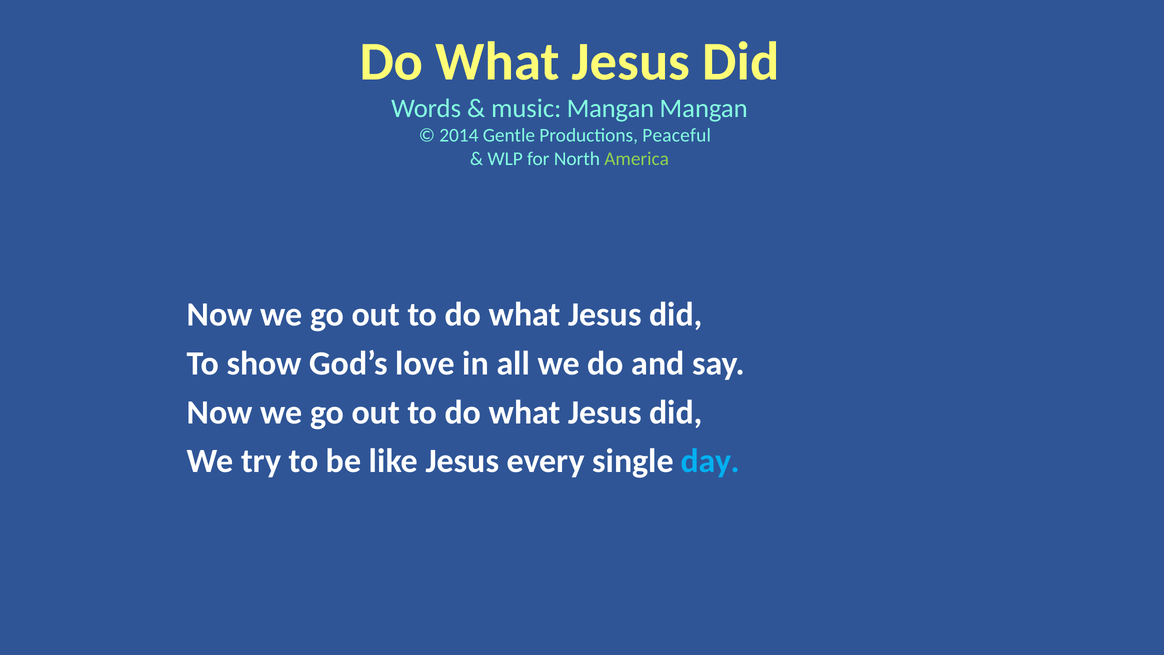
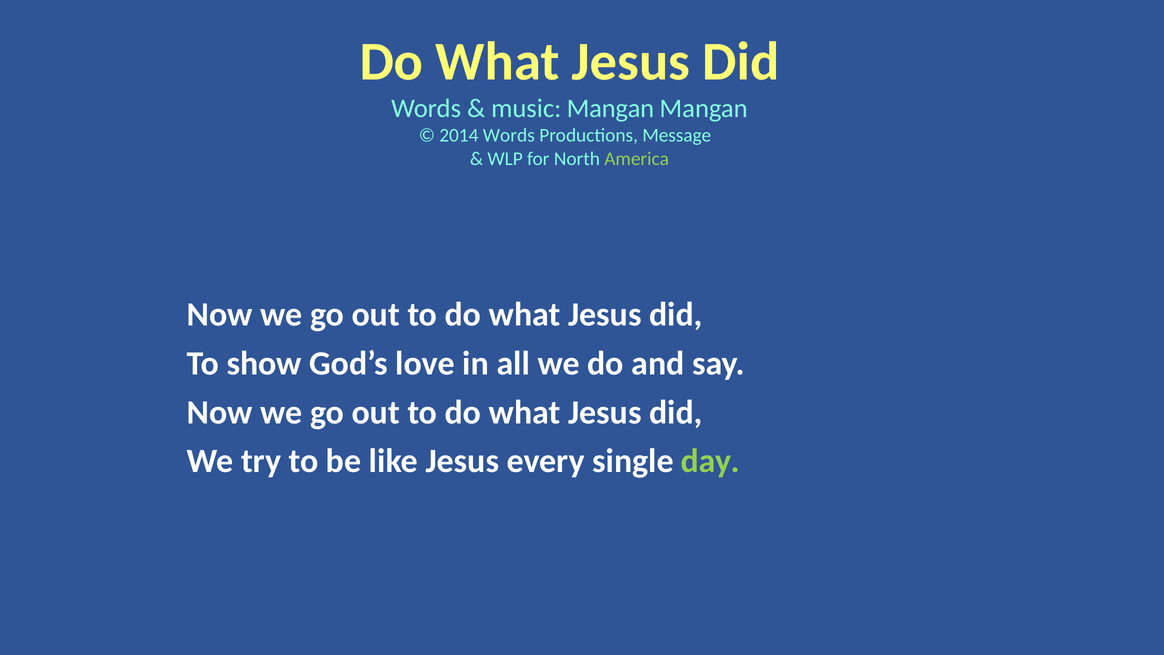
2014 Gentle: Gentle -> Words
Peaceful: Peaceful -> Message
day colour: light blue -> light green
